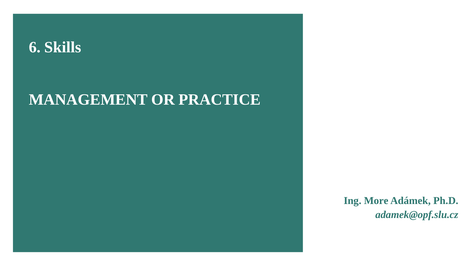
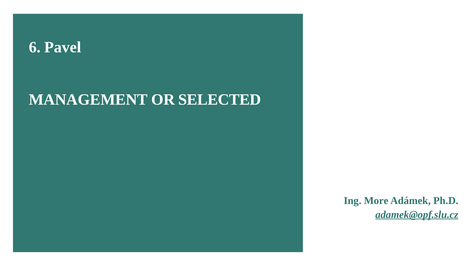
Skills: Skills -> Pavel
PRACTICE: PRACTICE -> SELECTED
adamek@opf.slu.cz underline: none -> present
